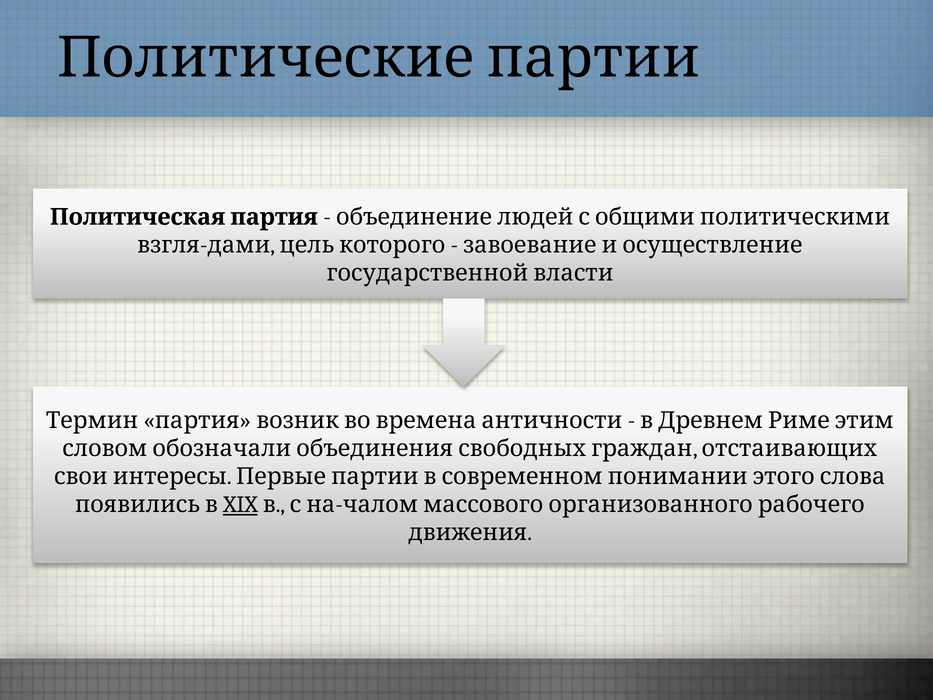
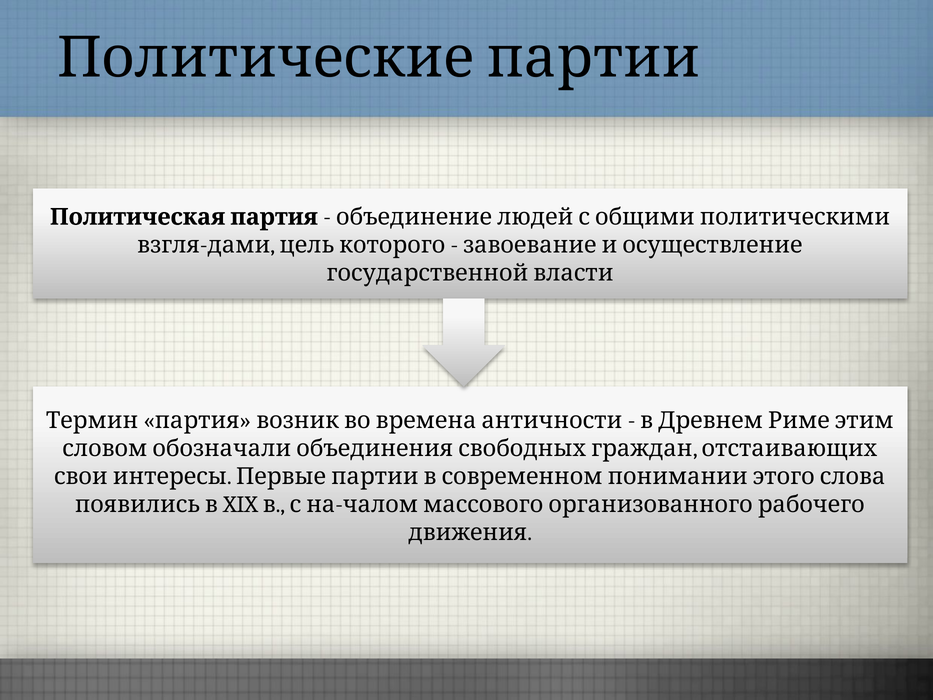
XIX underline: present -> none
